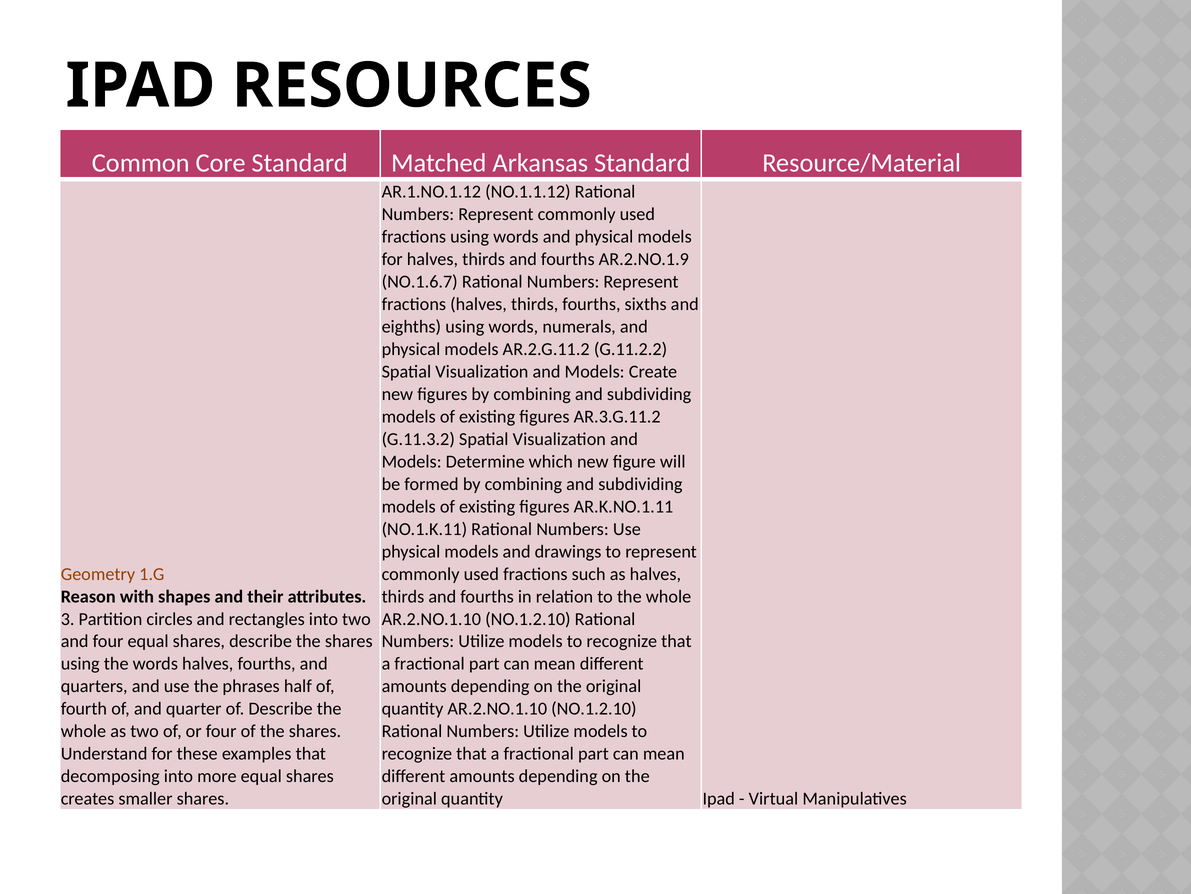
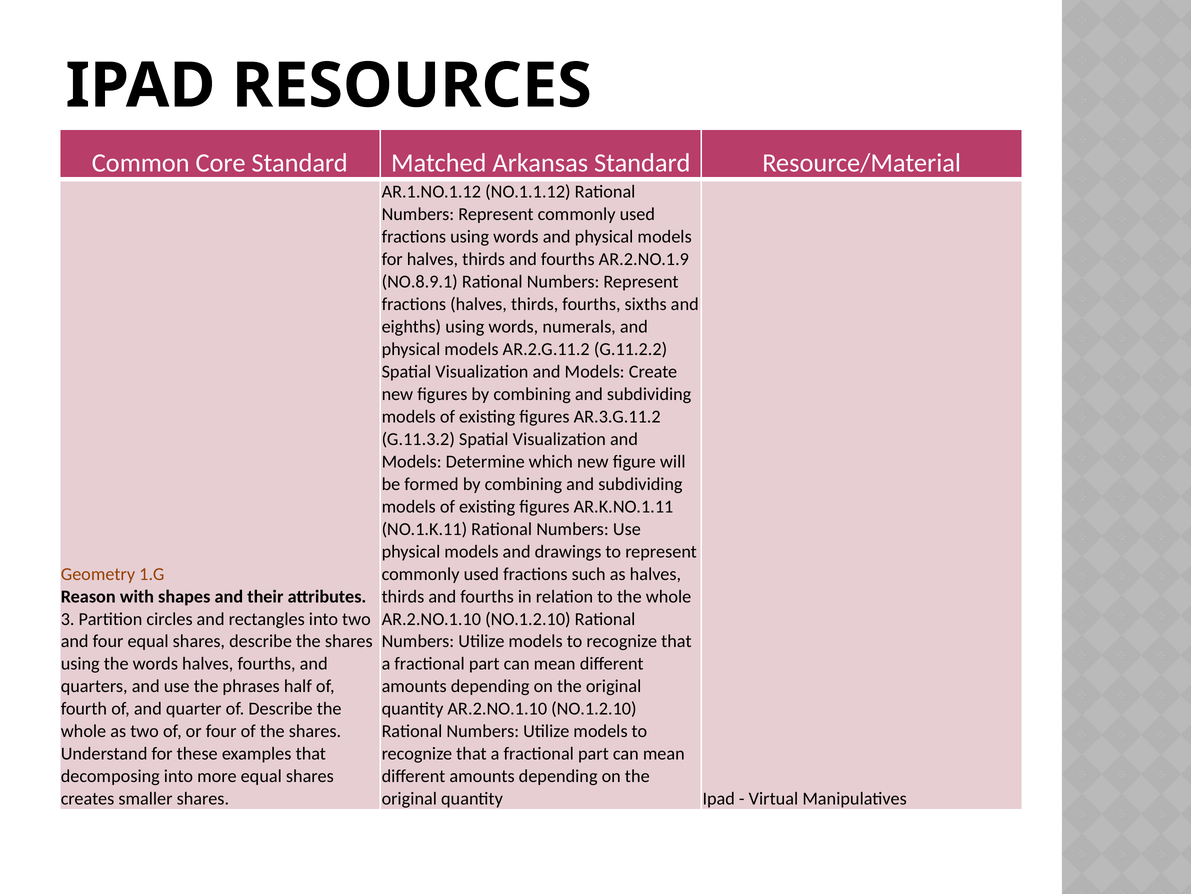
NO.1.6.7: NO.1.6.7 -> NO.8.9.1
